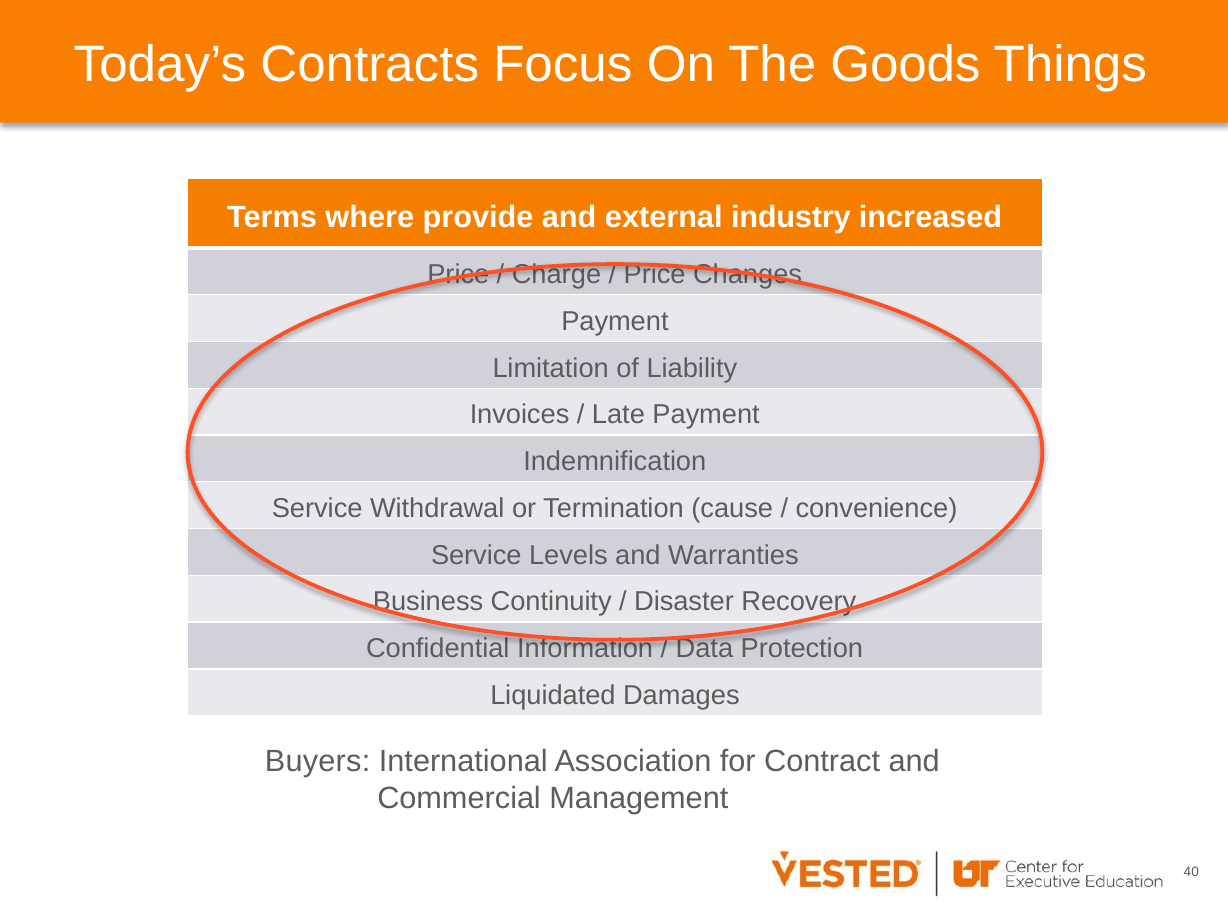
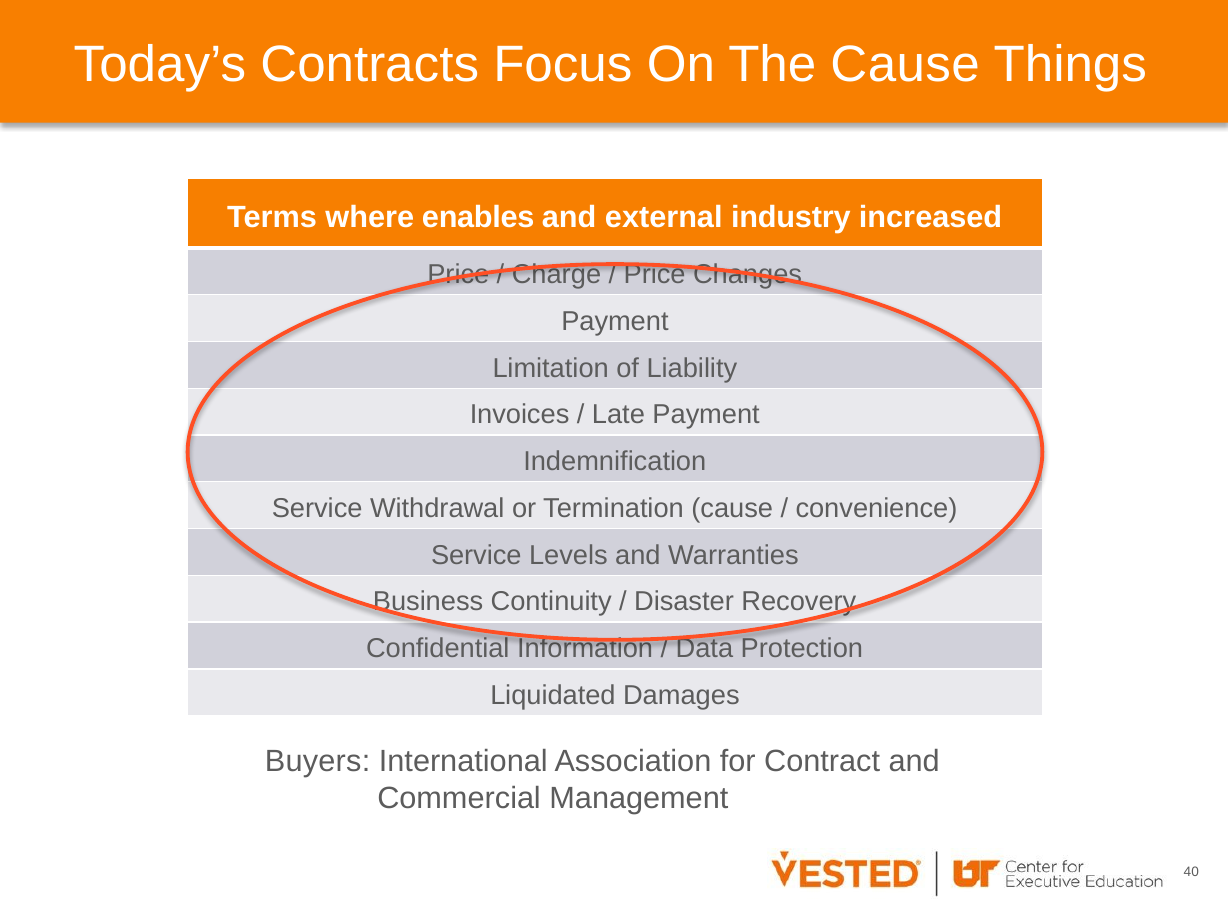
The Goods: Goods -> Cause
provide: provide -> enables
